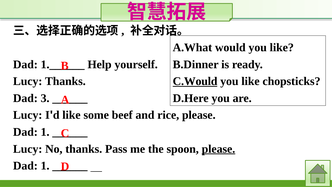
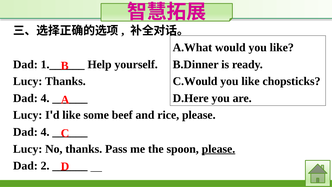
C.Would underline: present -> none
3 at (45, 98): 3 -> 4
1 at (45, 132): 1 -> 4
1 at (45, 166): 1 -> 2
